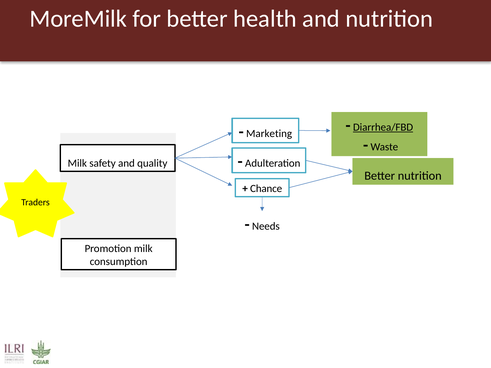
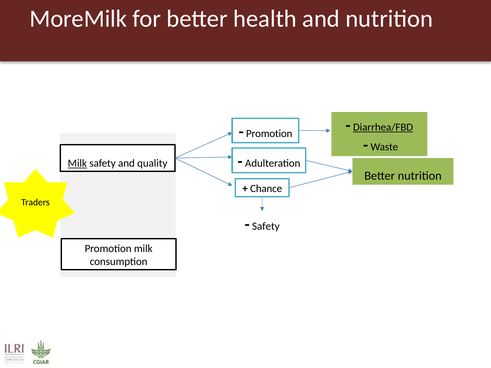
Marketing at (269, 134): Marketing -> Promotion
Milk at (77, 163) underline: none -> present
Needs at (266, 226): Needs -> Safety
